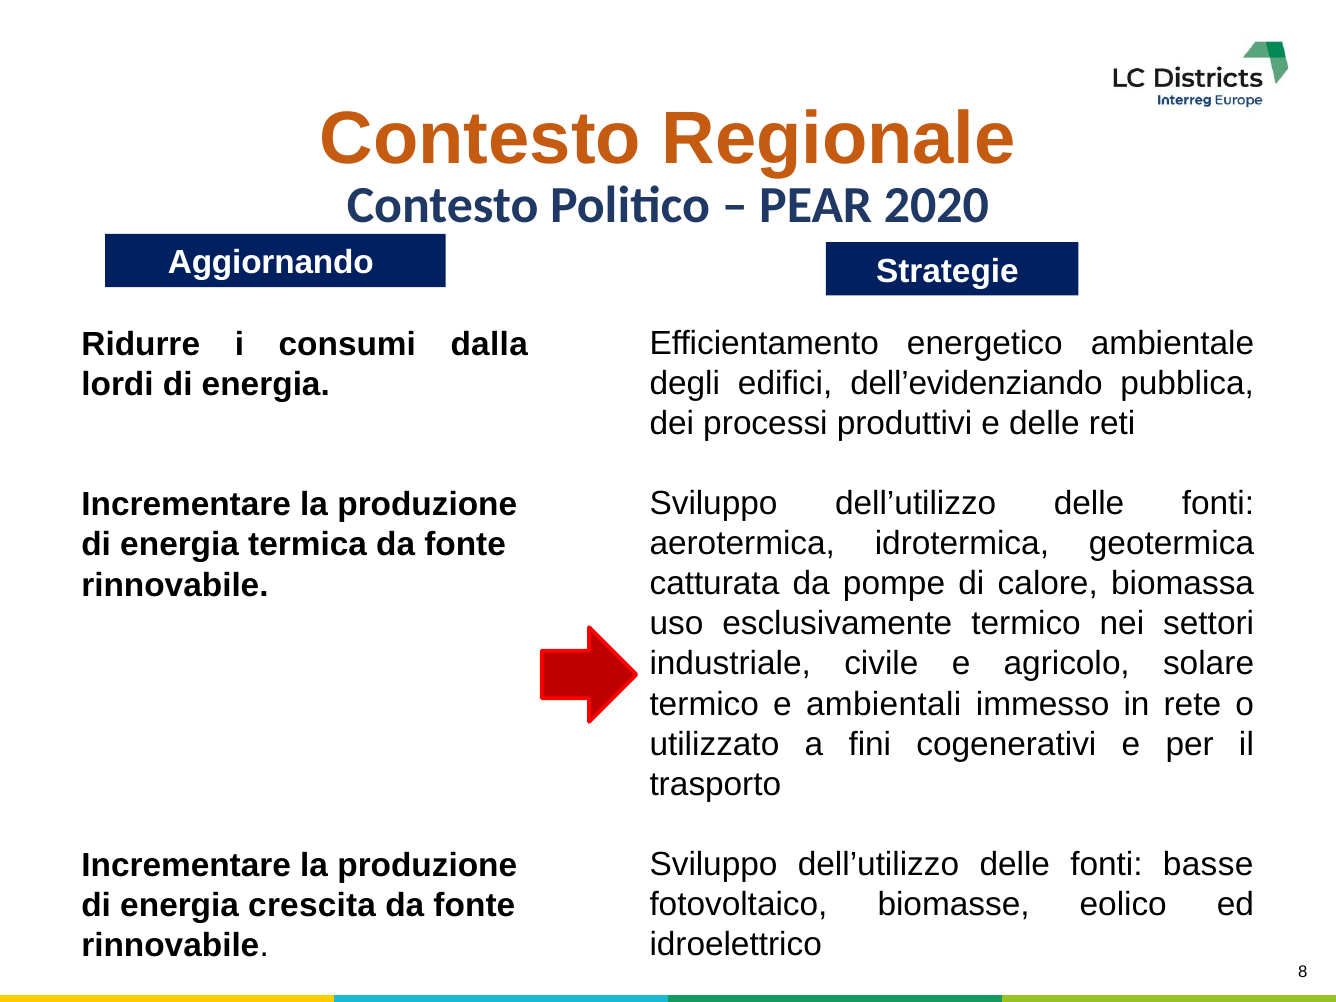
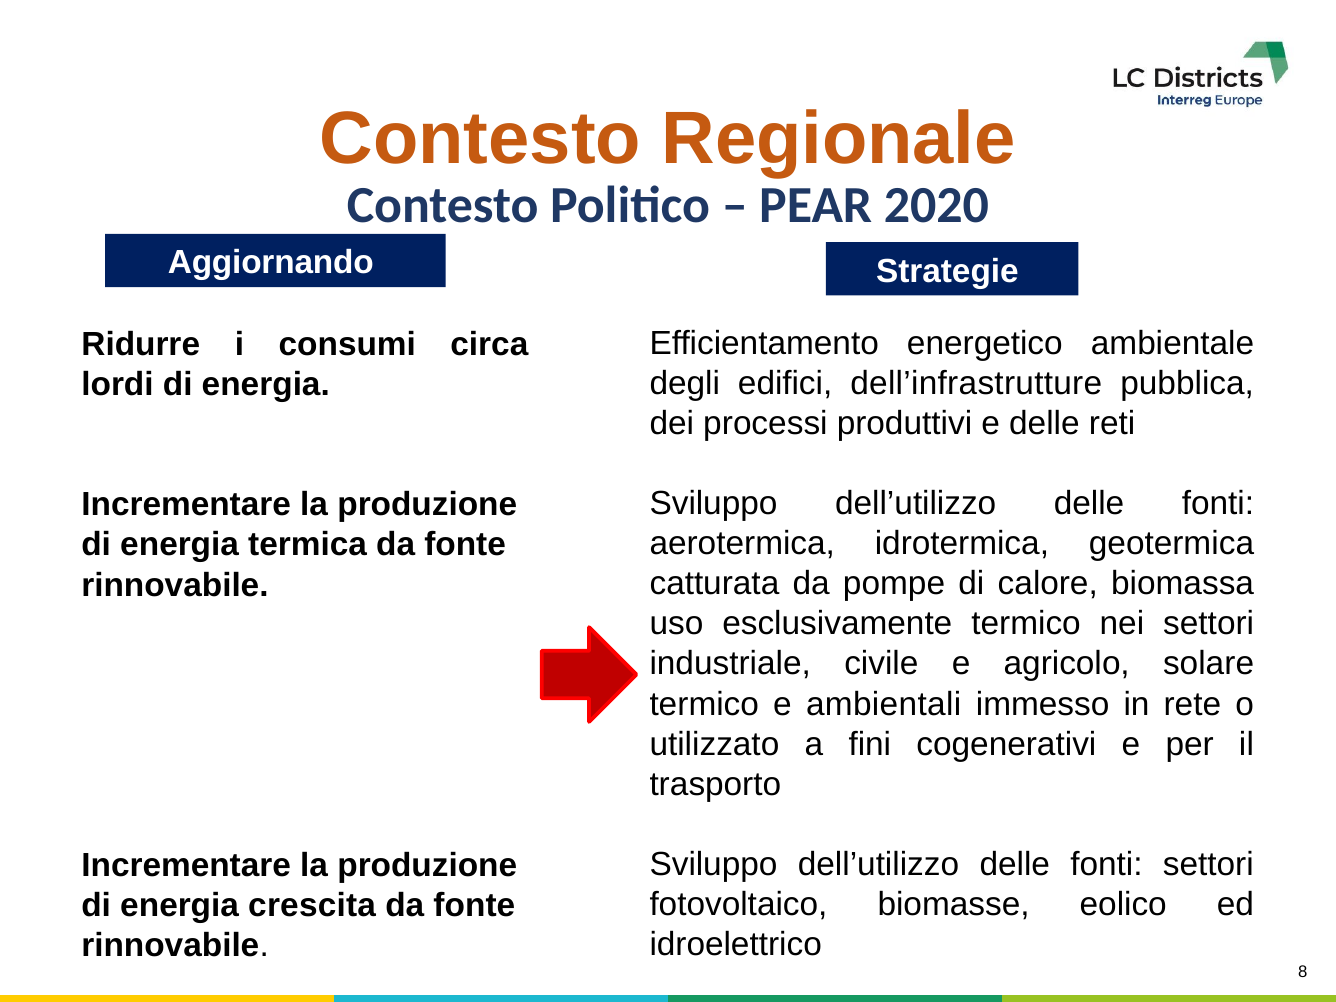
dalla: dalla -> circa
dell’evidenziando: dell’evidenziando -> dell’infrastrutture
fonti basse: basse -> settori
